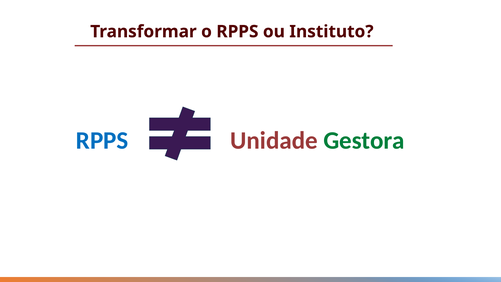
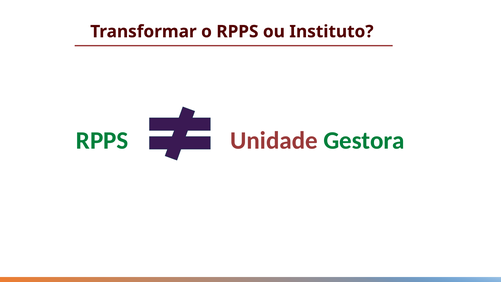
RPPS at (102, 141) colour: blue -> green
